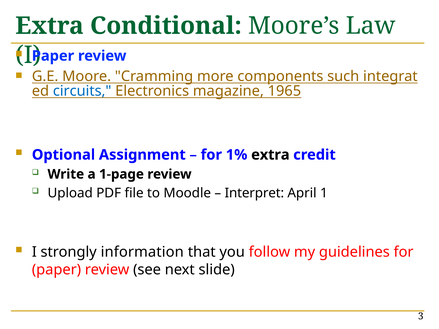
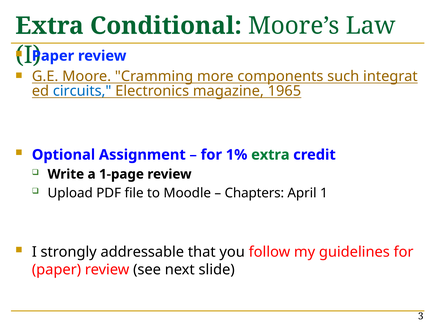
extra at (270, 155) colour: black -> green
Interpret: Interpret -> Chapters
information: information -> addressable
